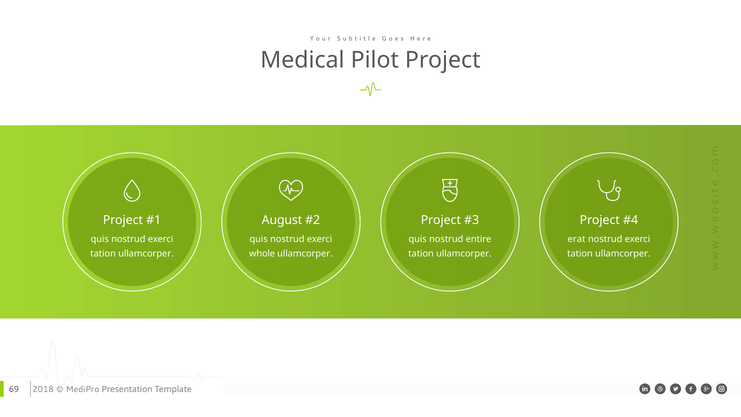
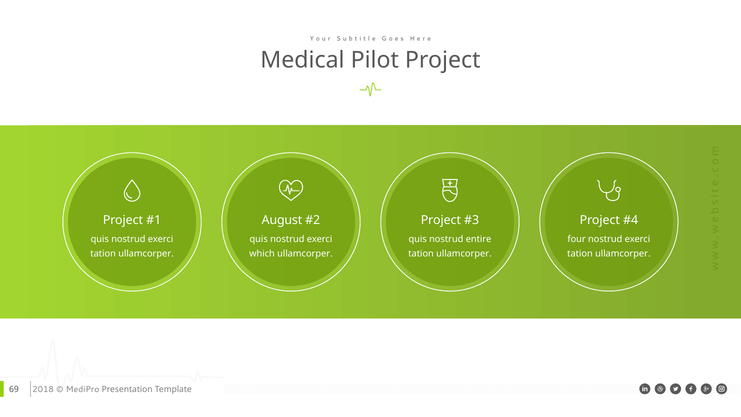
erat: erat -> four
whole: whole -> which
